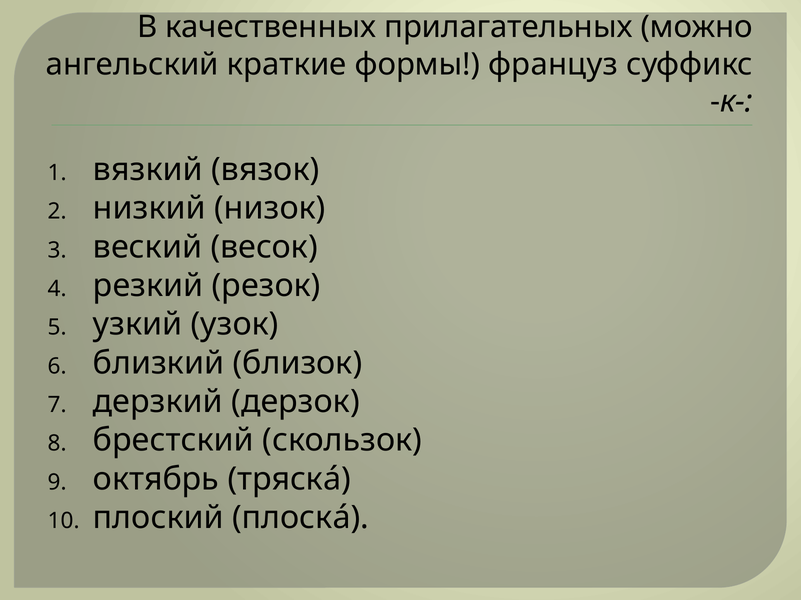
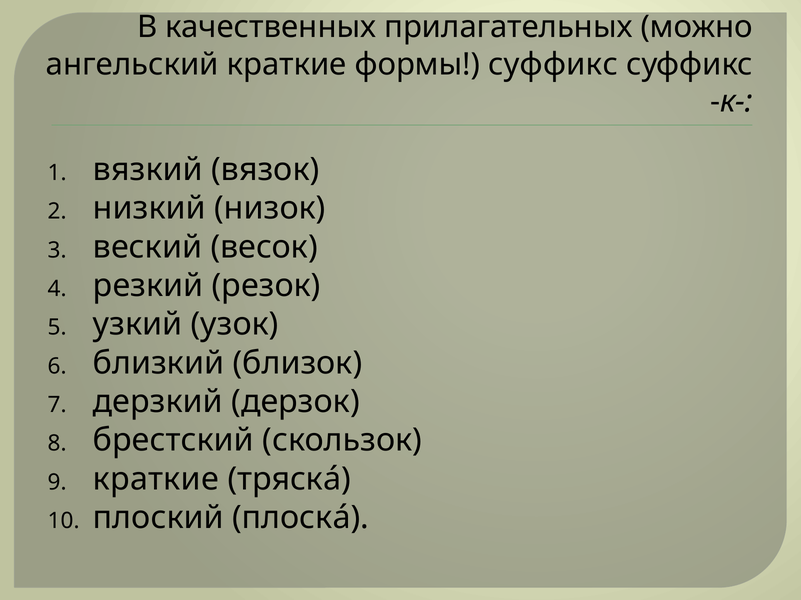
формы француз: француз -> суффикс
октябрь at (156, 480): октябрь -> краткие
